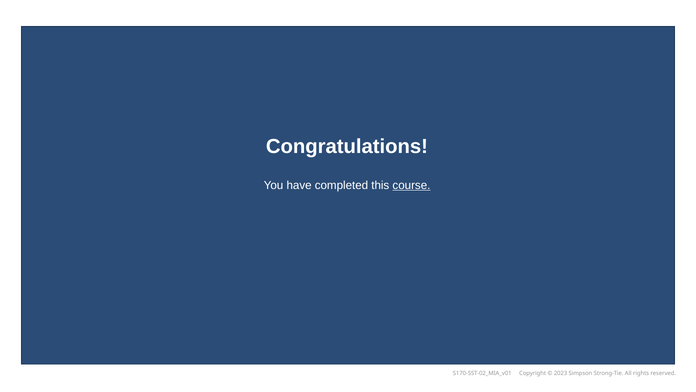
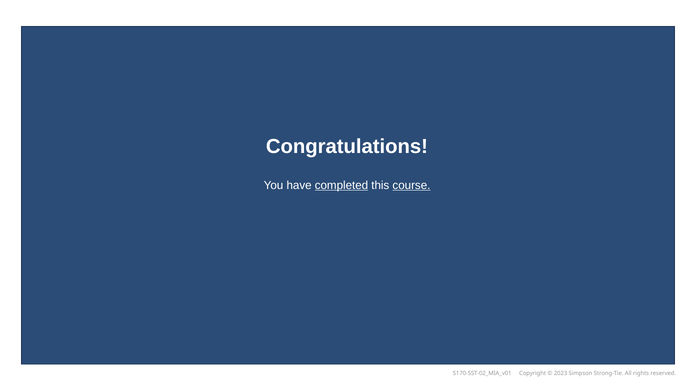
completed underline: none -> present
